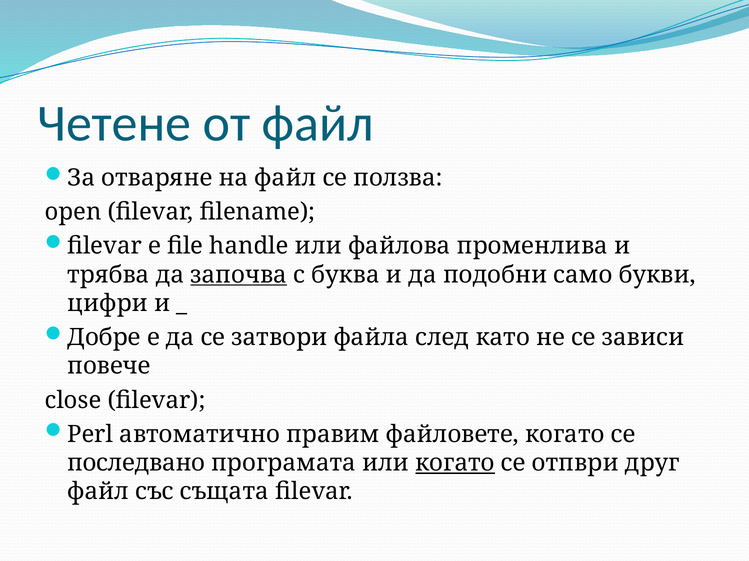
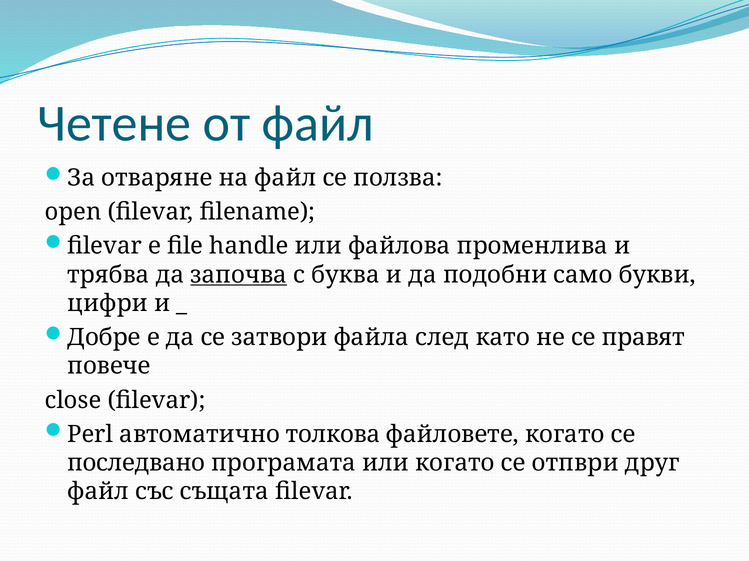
зависи: зависи -> правят
правим: правим -> толкова
когато at (455, 463) underline: present -> none
